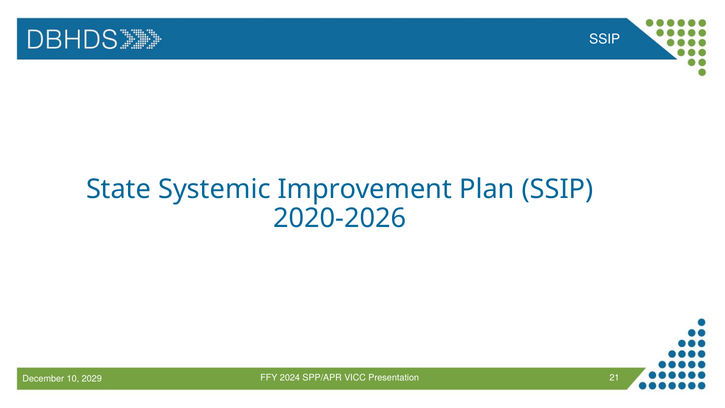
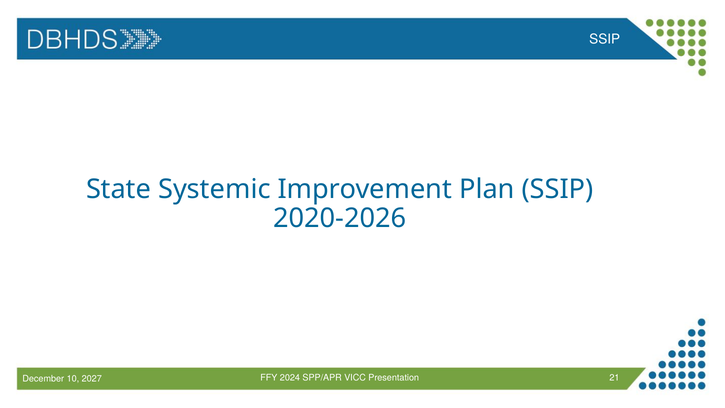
2029: 2029 -> 2027
